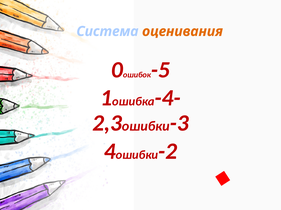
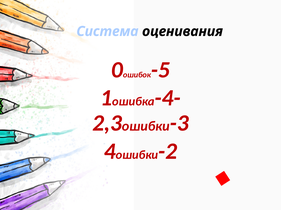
оценивания colour: orange -> black
